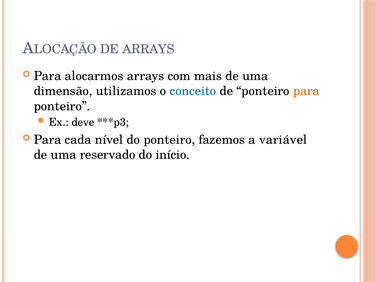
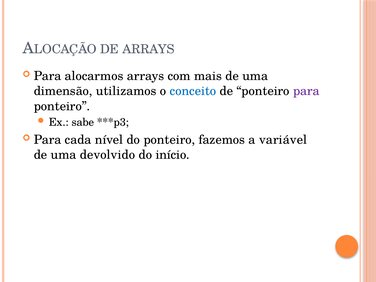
para at (306, 91) colour: orange -> purple
deve: deve -> sabe
reservado: reservado -> devolvido
